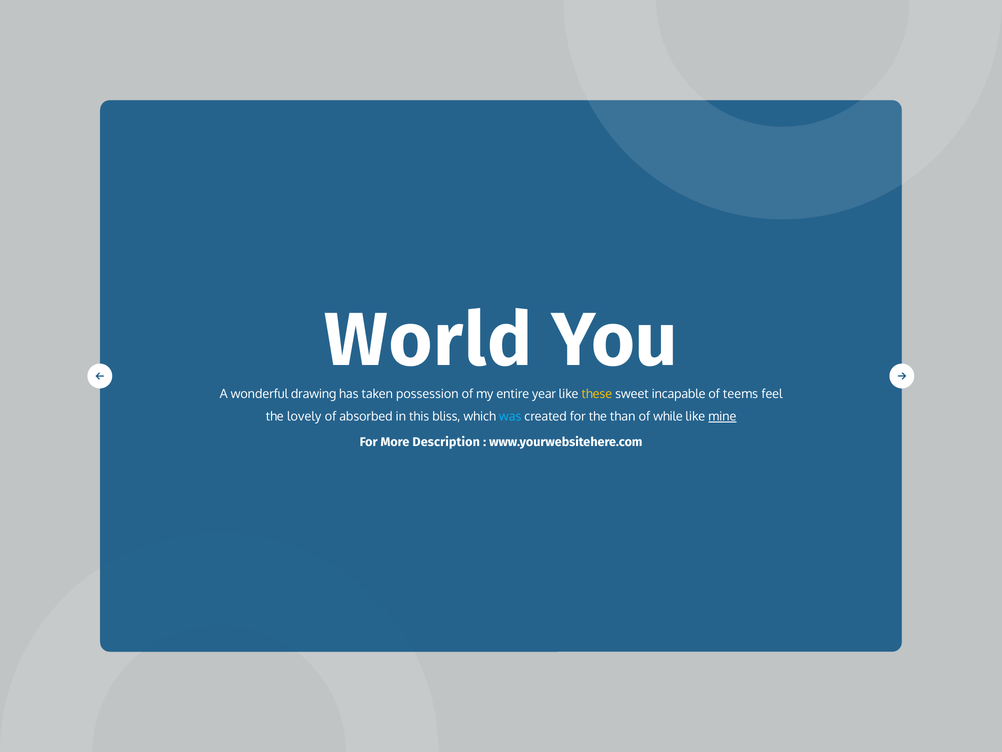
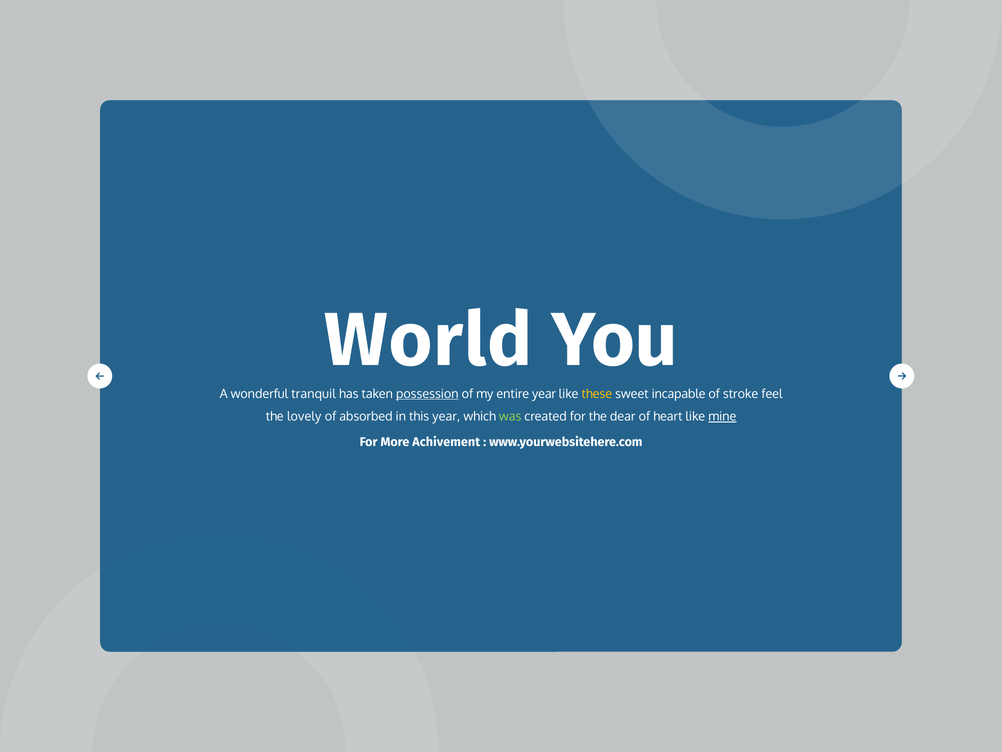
drawing: drawing -> tranquil
possession underline: none -> present
teems: teems -> stroke
this bliss: bliss -> year
was colour: light blue -> light green
than: than -> dear
while: while -> heart
Description: Description -> Achivement
